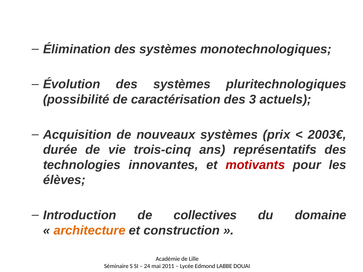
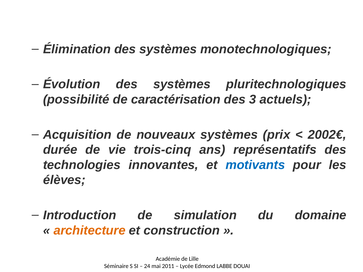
2003€: 2003€ -> 2002€
motivants colour: red -> blue
collectives: collectives -> simulation
